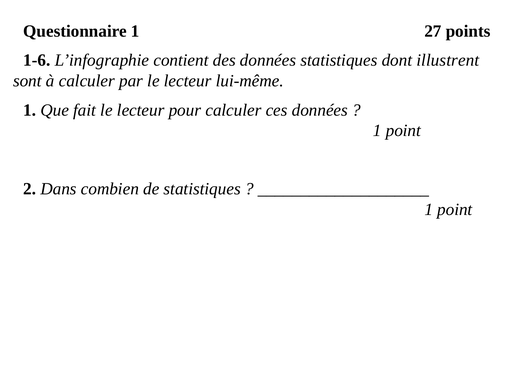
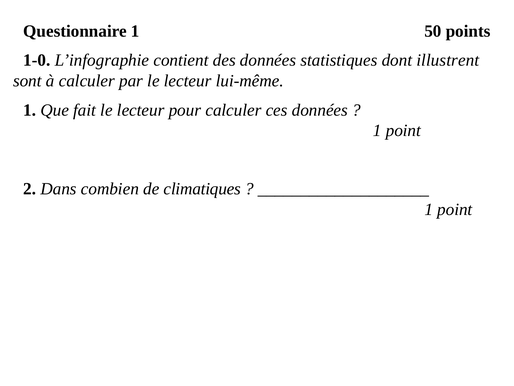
27: 27 -> 50
1-6: 1-6 -> 1-0
de statistiques: statistiques -> climatiques
